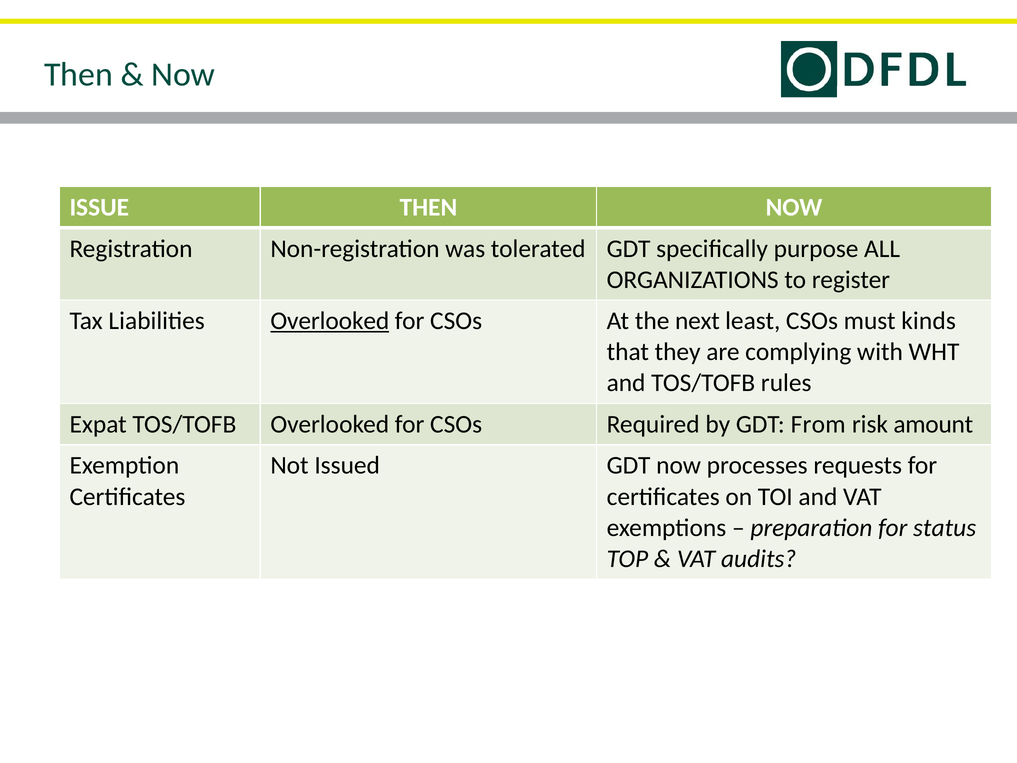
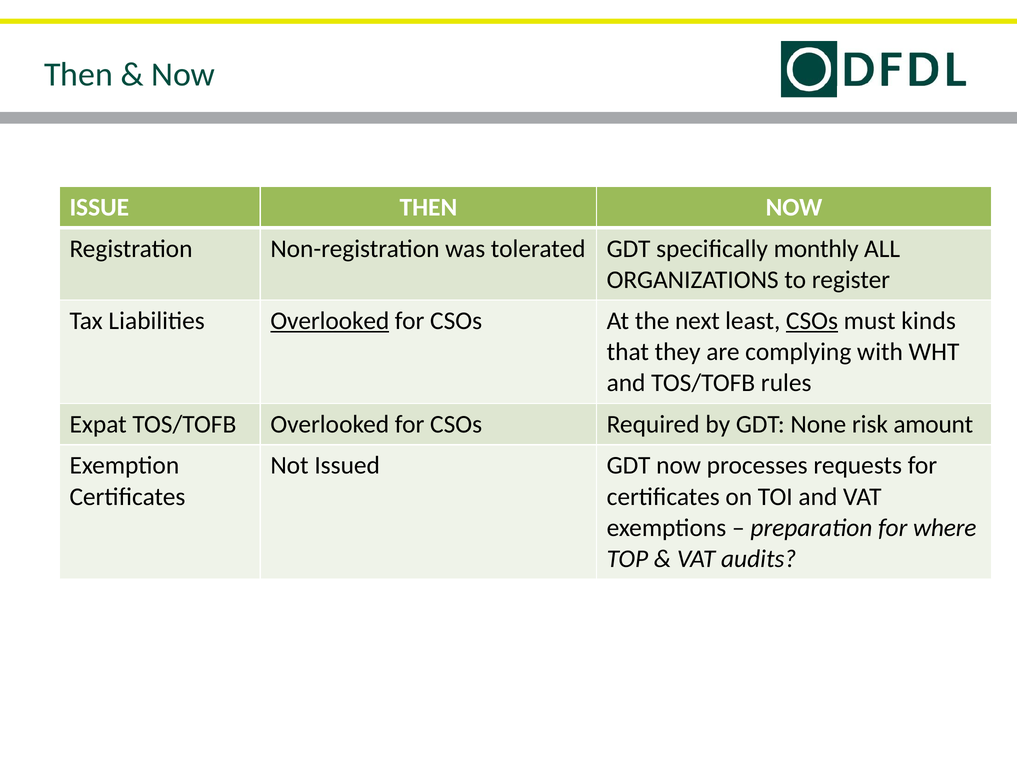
purpose: purpose -> monthly
CSOs at (812, 321) underline: none -> present
From: From -> None
status: status -> where
